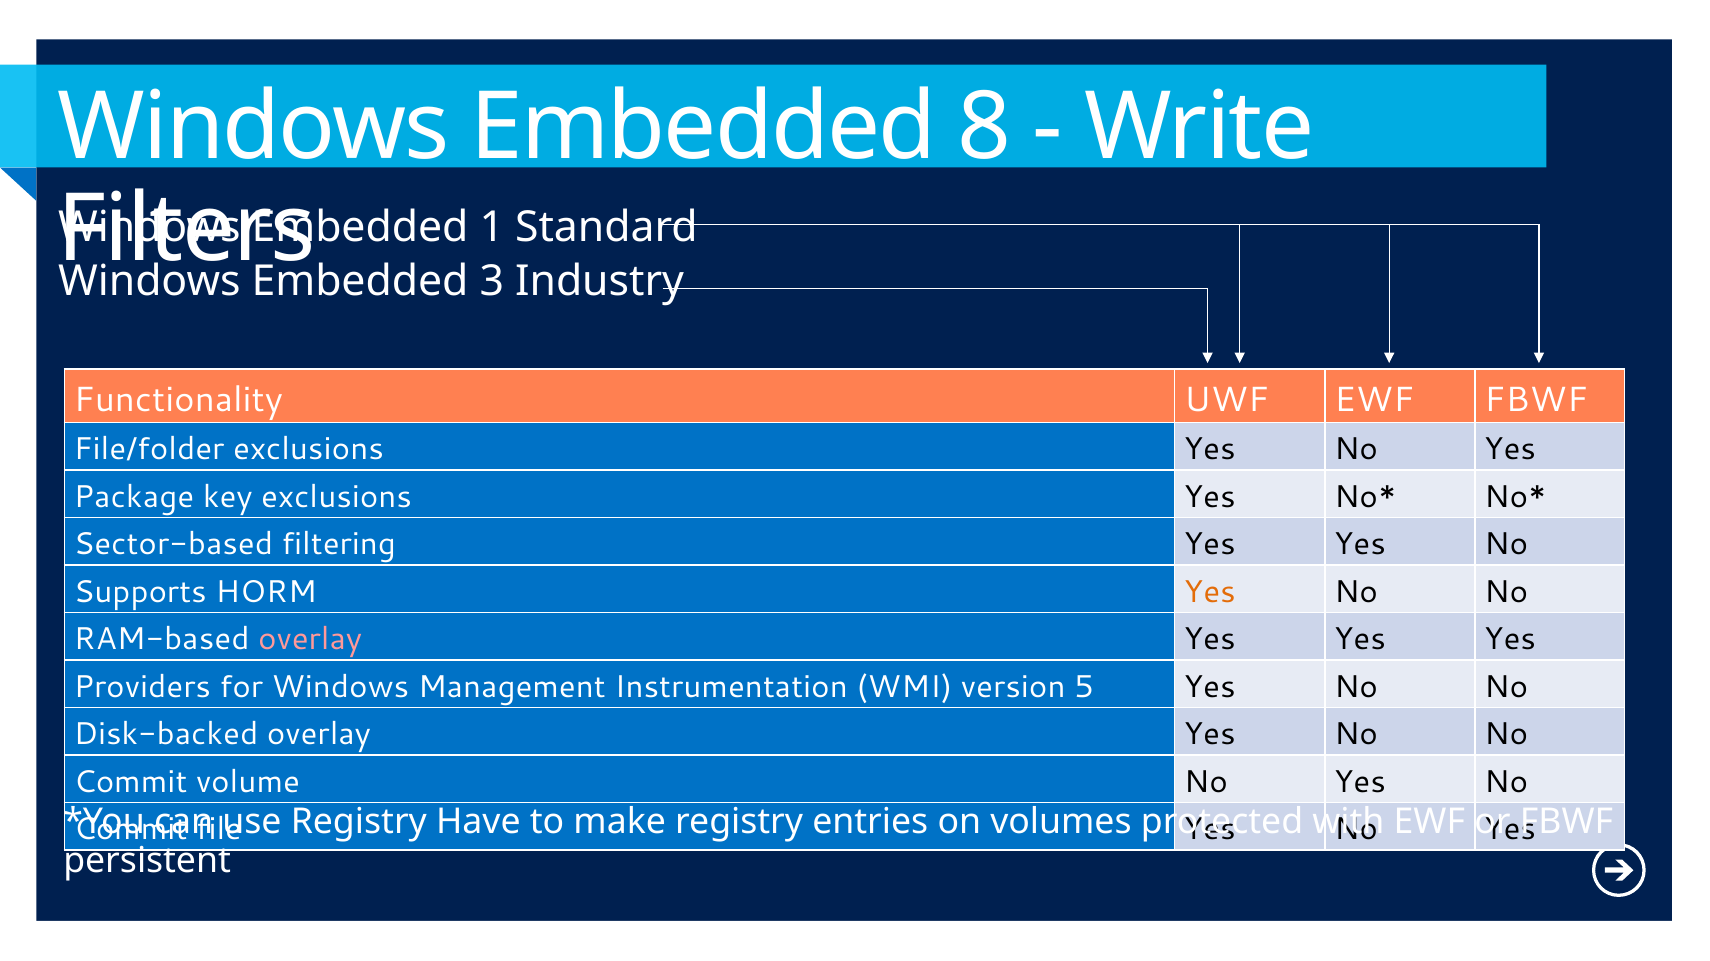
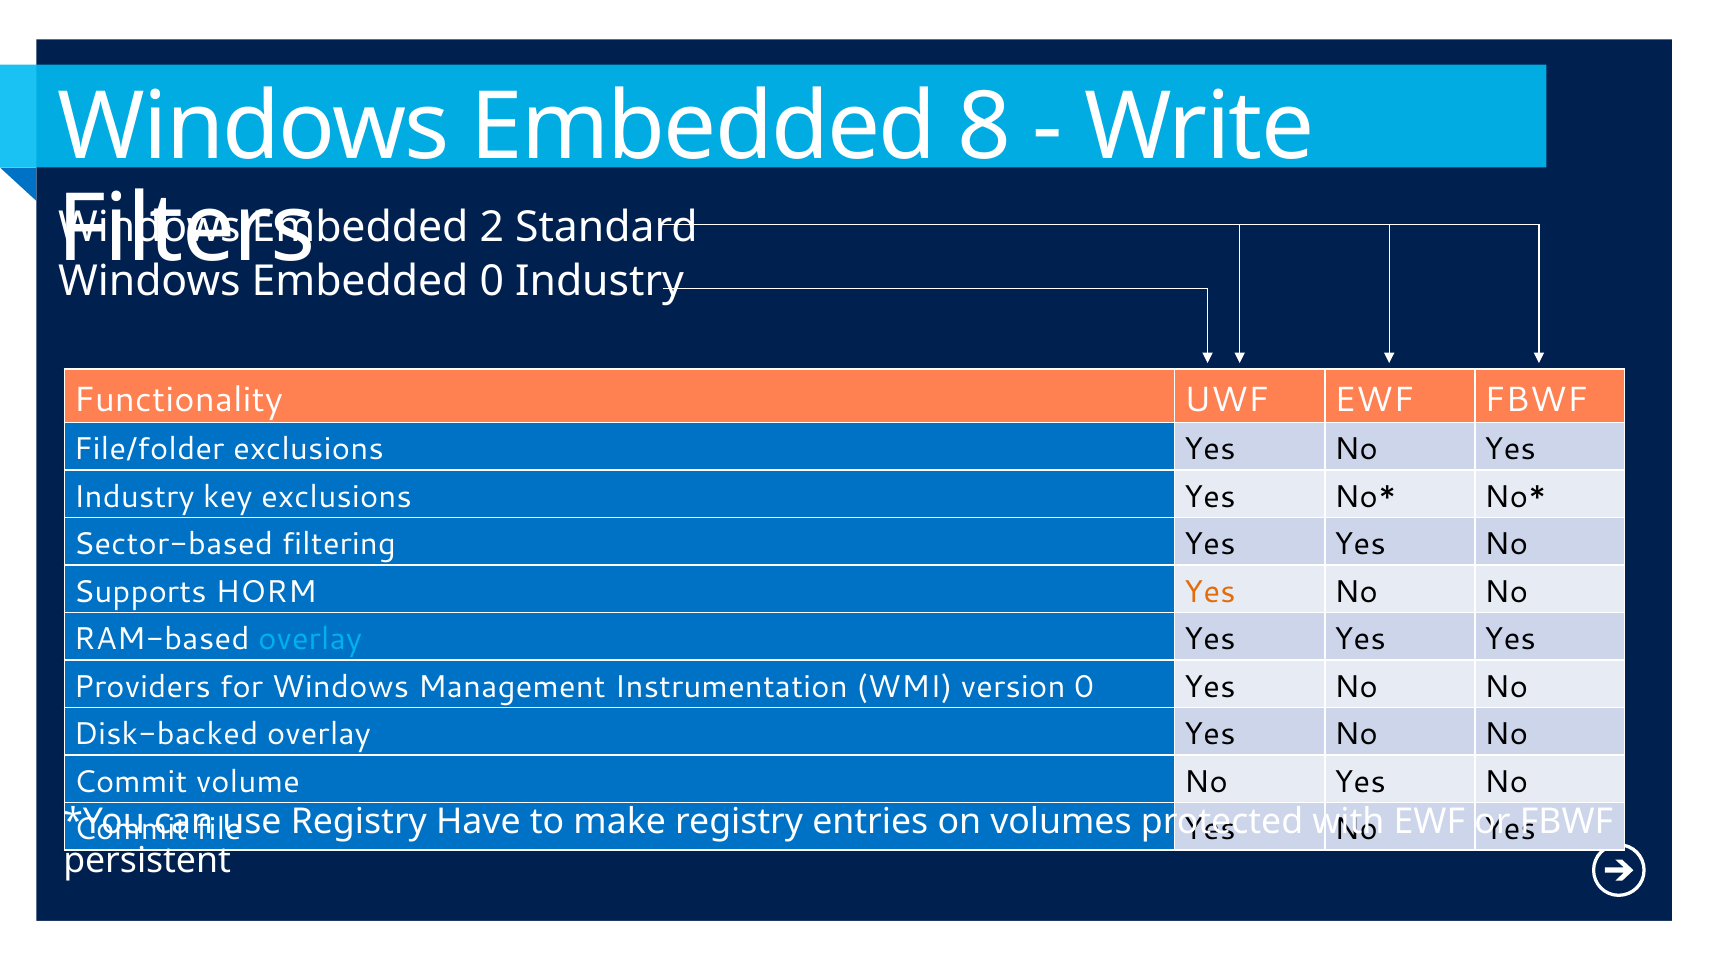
1: 1 -> 2
Embedded 3: 3 -> 0
Package at (134, 497): Package -> Industry
overlay at (310, 640) colour: pink -> light blue
version 5: 5 -> 0
